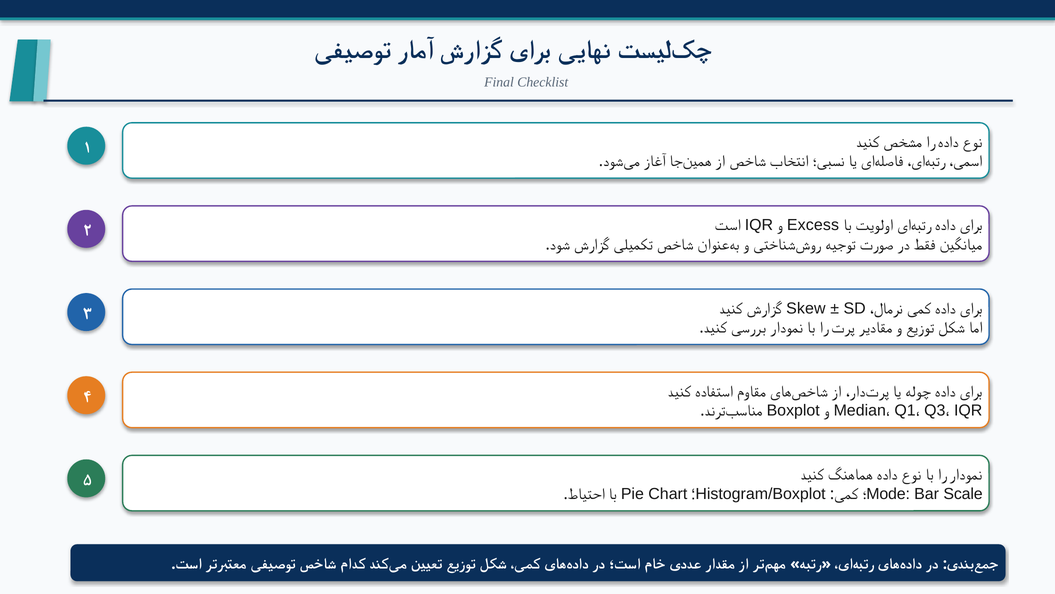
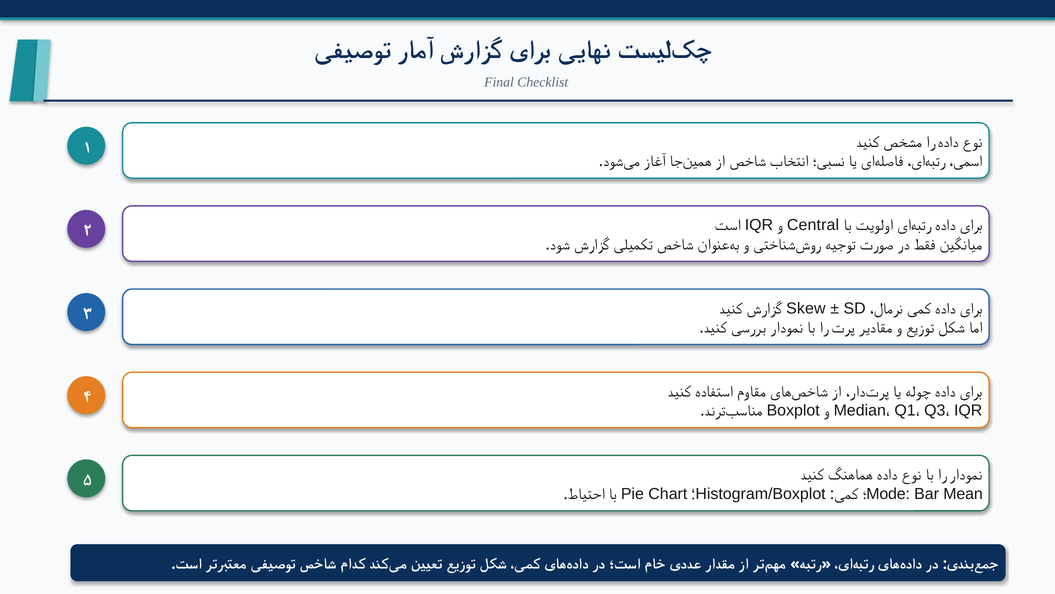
Excess: Excess -> Central
Scale: Scale -> Mean
